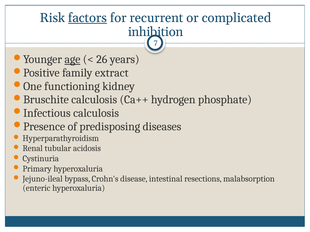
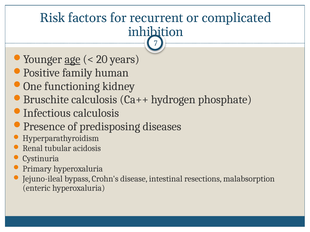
factors underline: present -> none
26: 26 -> 20
extract: extract -> human
